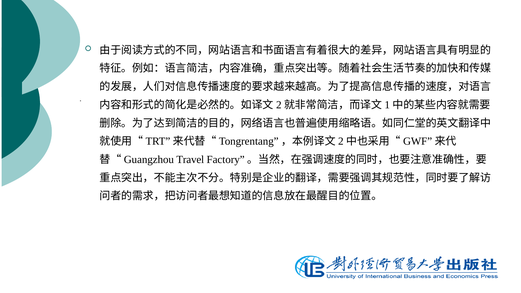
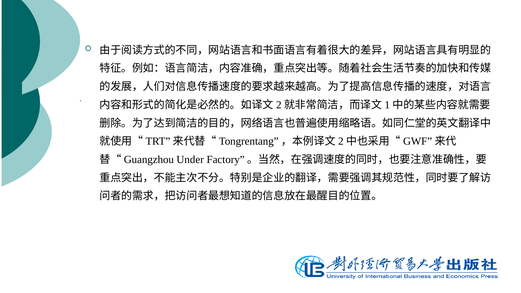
Travel: Travel -> Under
